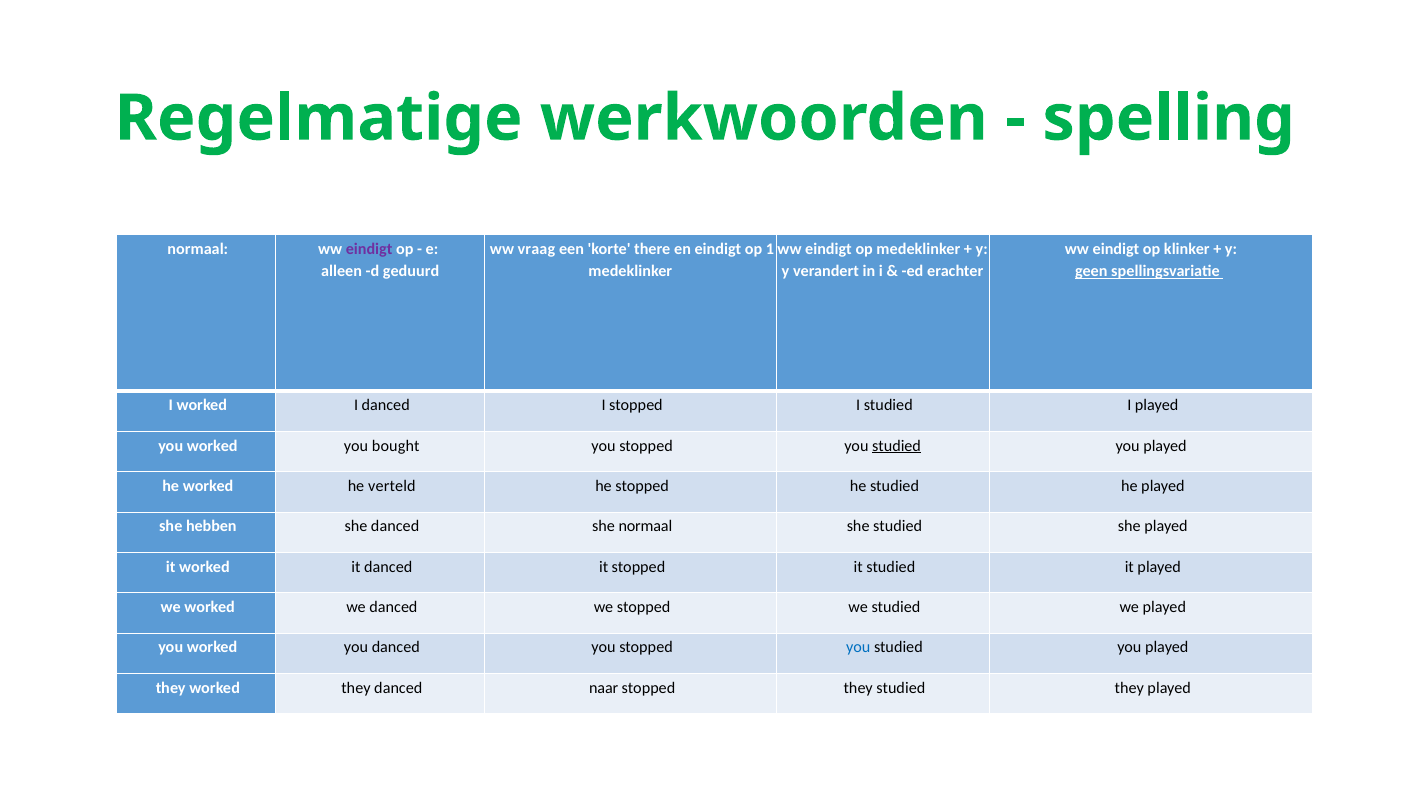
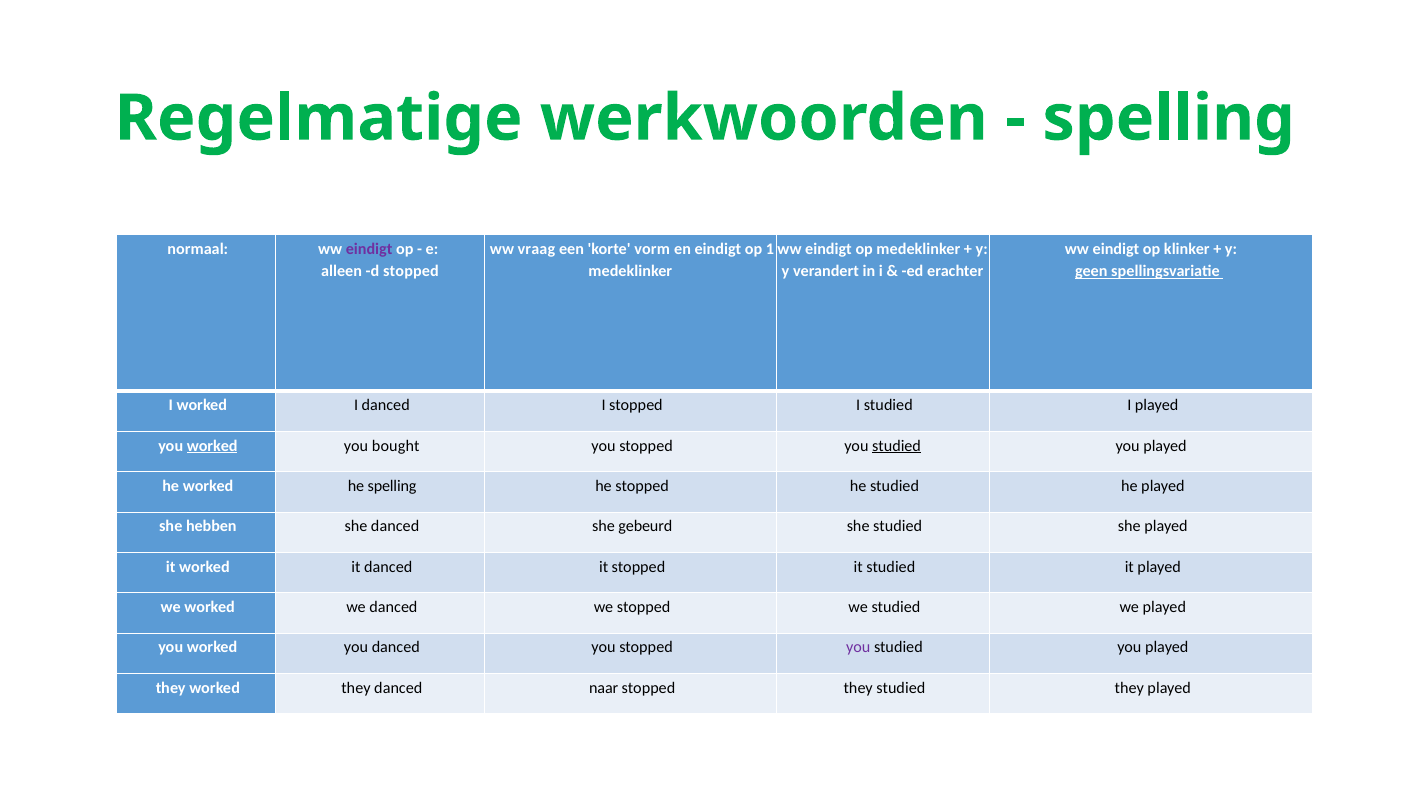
there: there -> vorm
d geduurd: geduurd -> stopped
worked at (212, 446) underline: none -> present
he verteld: verteld -> spelling
she normaal: normaal -> gebeurd
you at (858, 648) colour: blue -> purple
